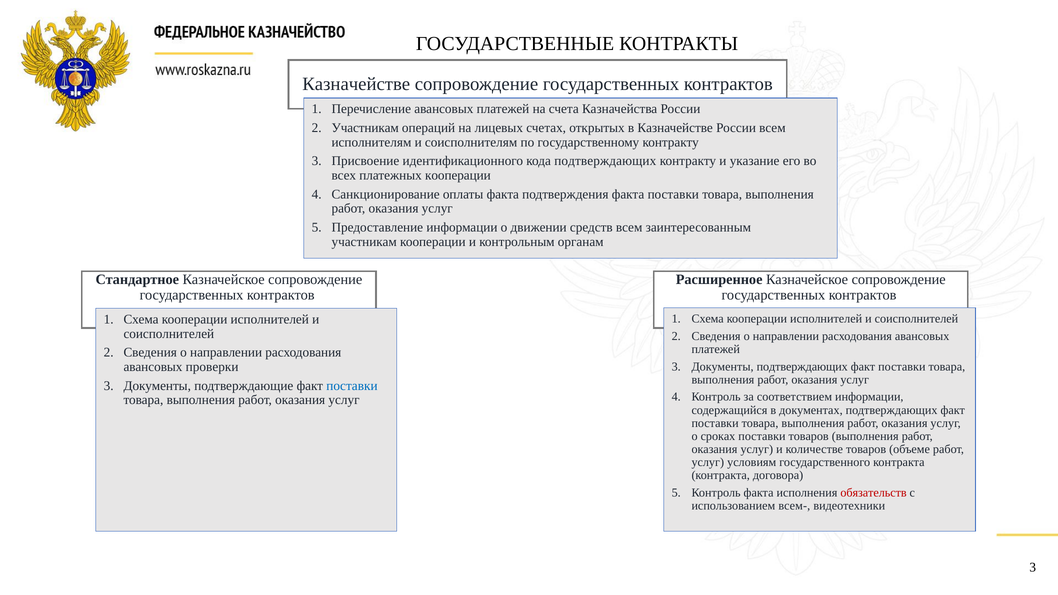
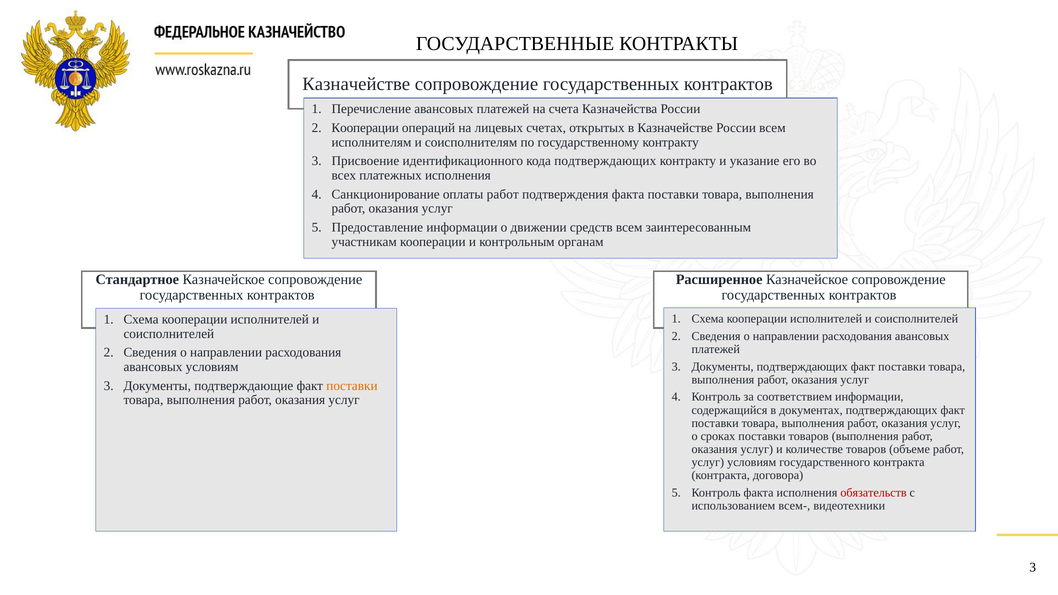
Участникам at (365, 128): Участникам -> Кооперации
платежных кооперации: кооперации -> исполнения
оплаты факта: факта -> работ
авансовых проверки: проверки -> условиям
поставки at (352, 386) colour: blue -> orange
